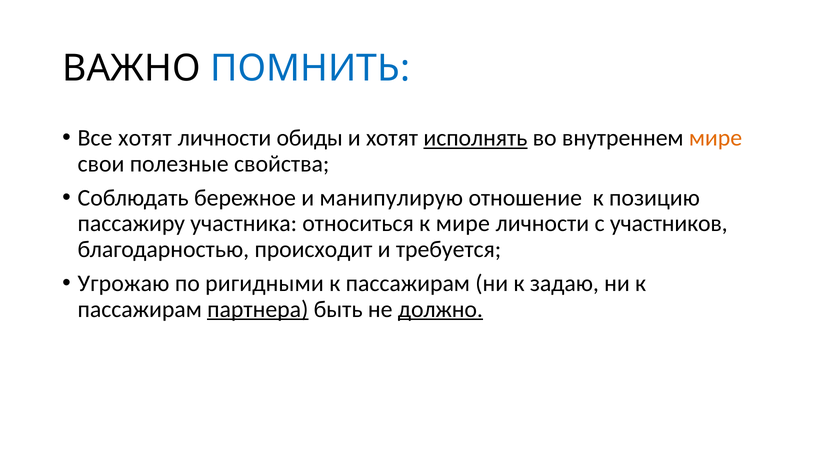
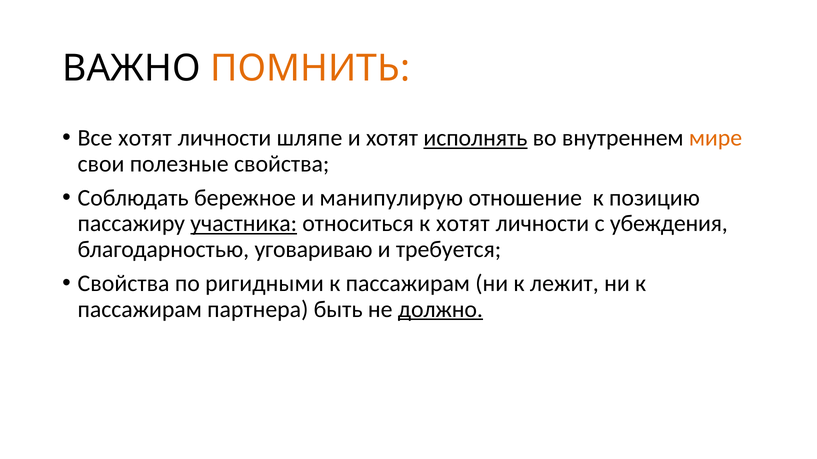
ПОМНИТЬ colour: blue -> orange
обиды: обиды -> шляпе
участника underline: none -> present
к мире: мире -> хотят
участников: участников -> убеждения
происходит: происходит -> уговариваю
Угрожаю at (124, 284): Угрожаю -> Свойства
задаю: задаю -> лежит
партнера underline: present -> none
